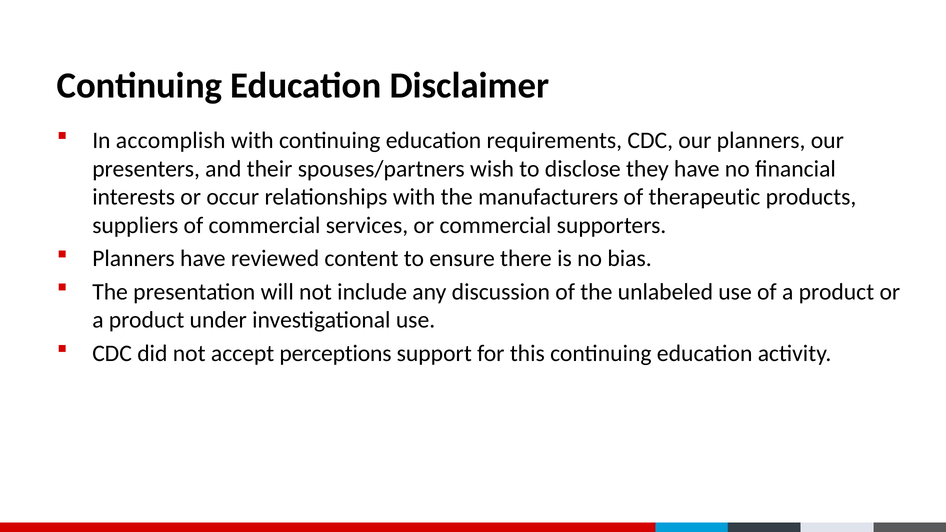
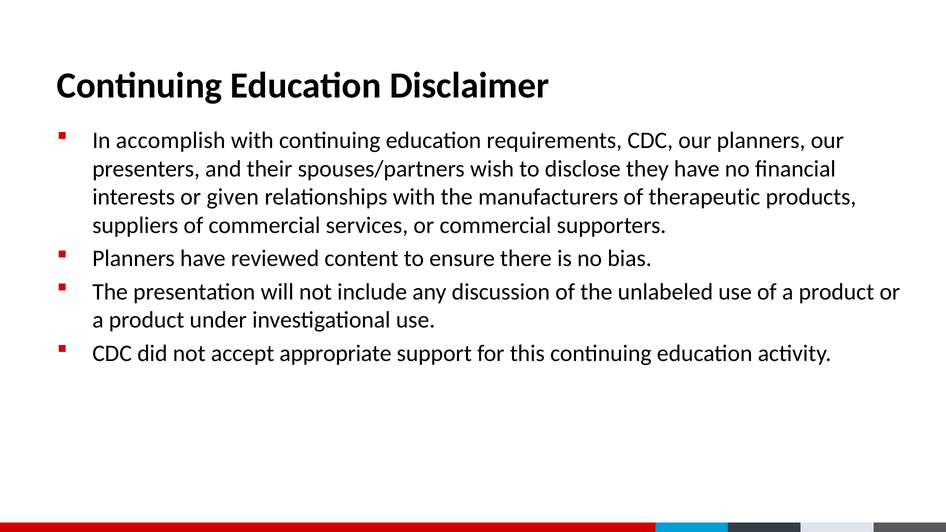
occur: occur -> given
perceptions: perceptions -> appropriate
